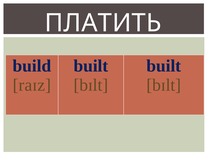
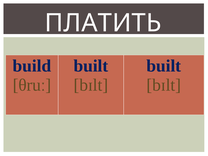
raɪz: raɪz -> θruː
